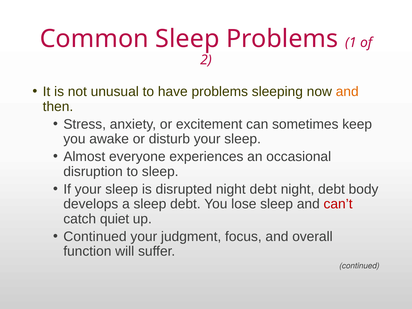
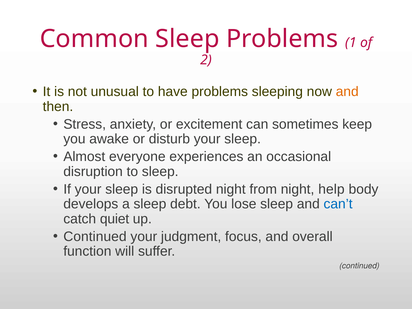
disrupted night debt: debt -> from
debt at (332, 189): debt -> help
can’t colour: red -> blue
